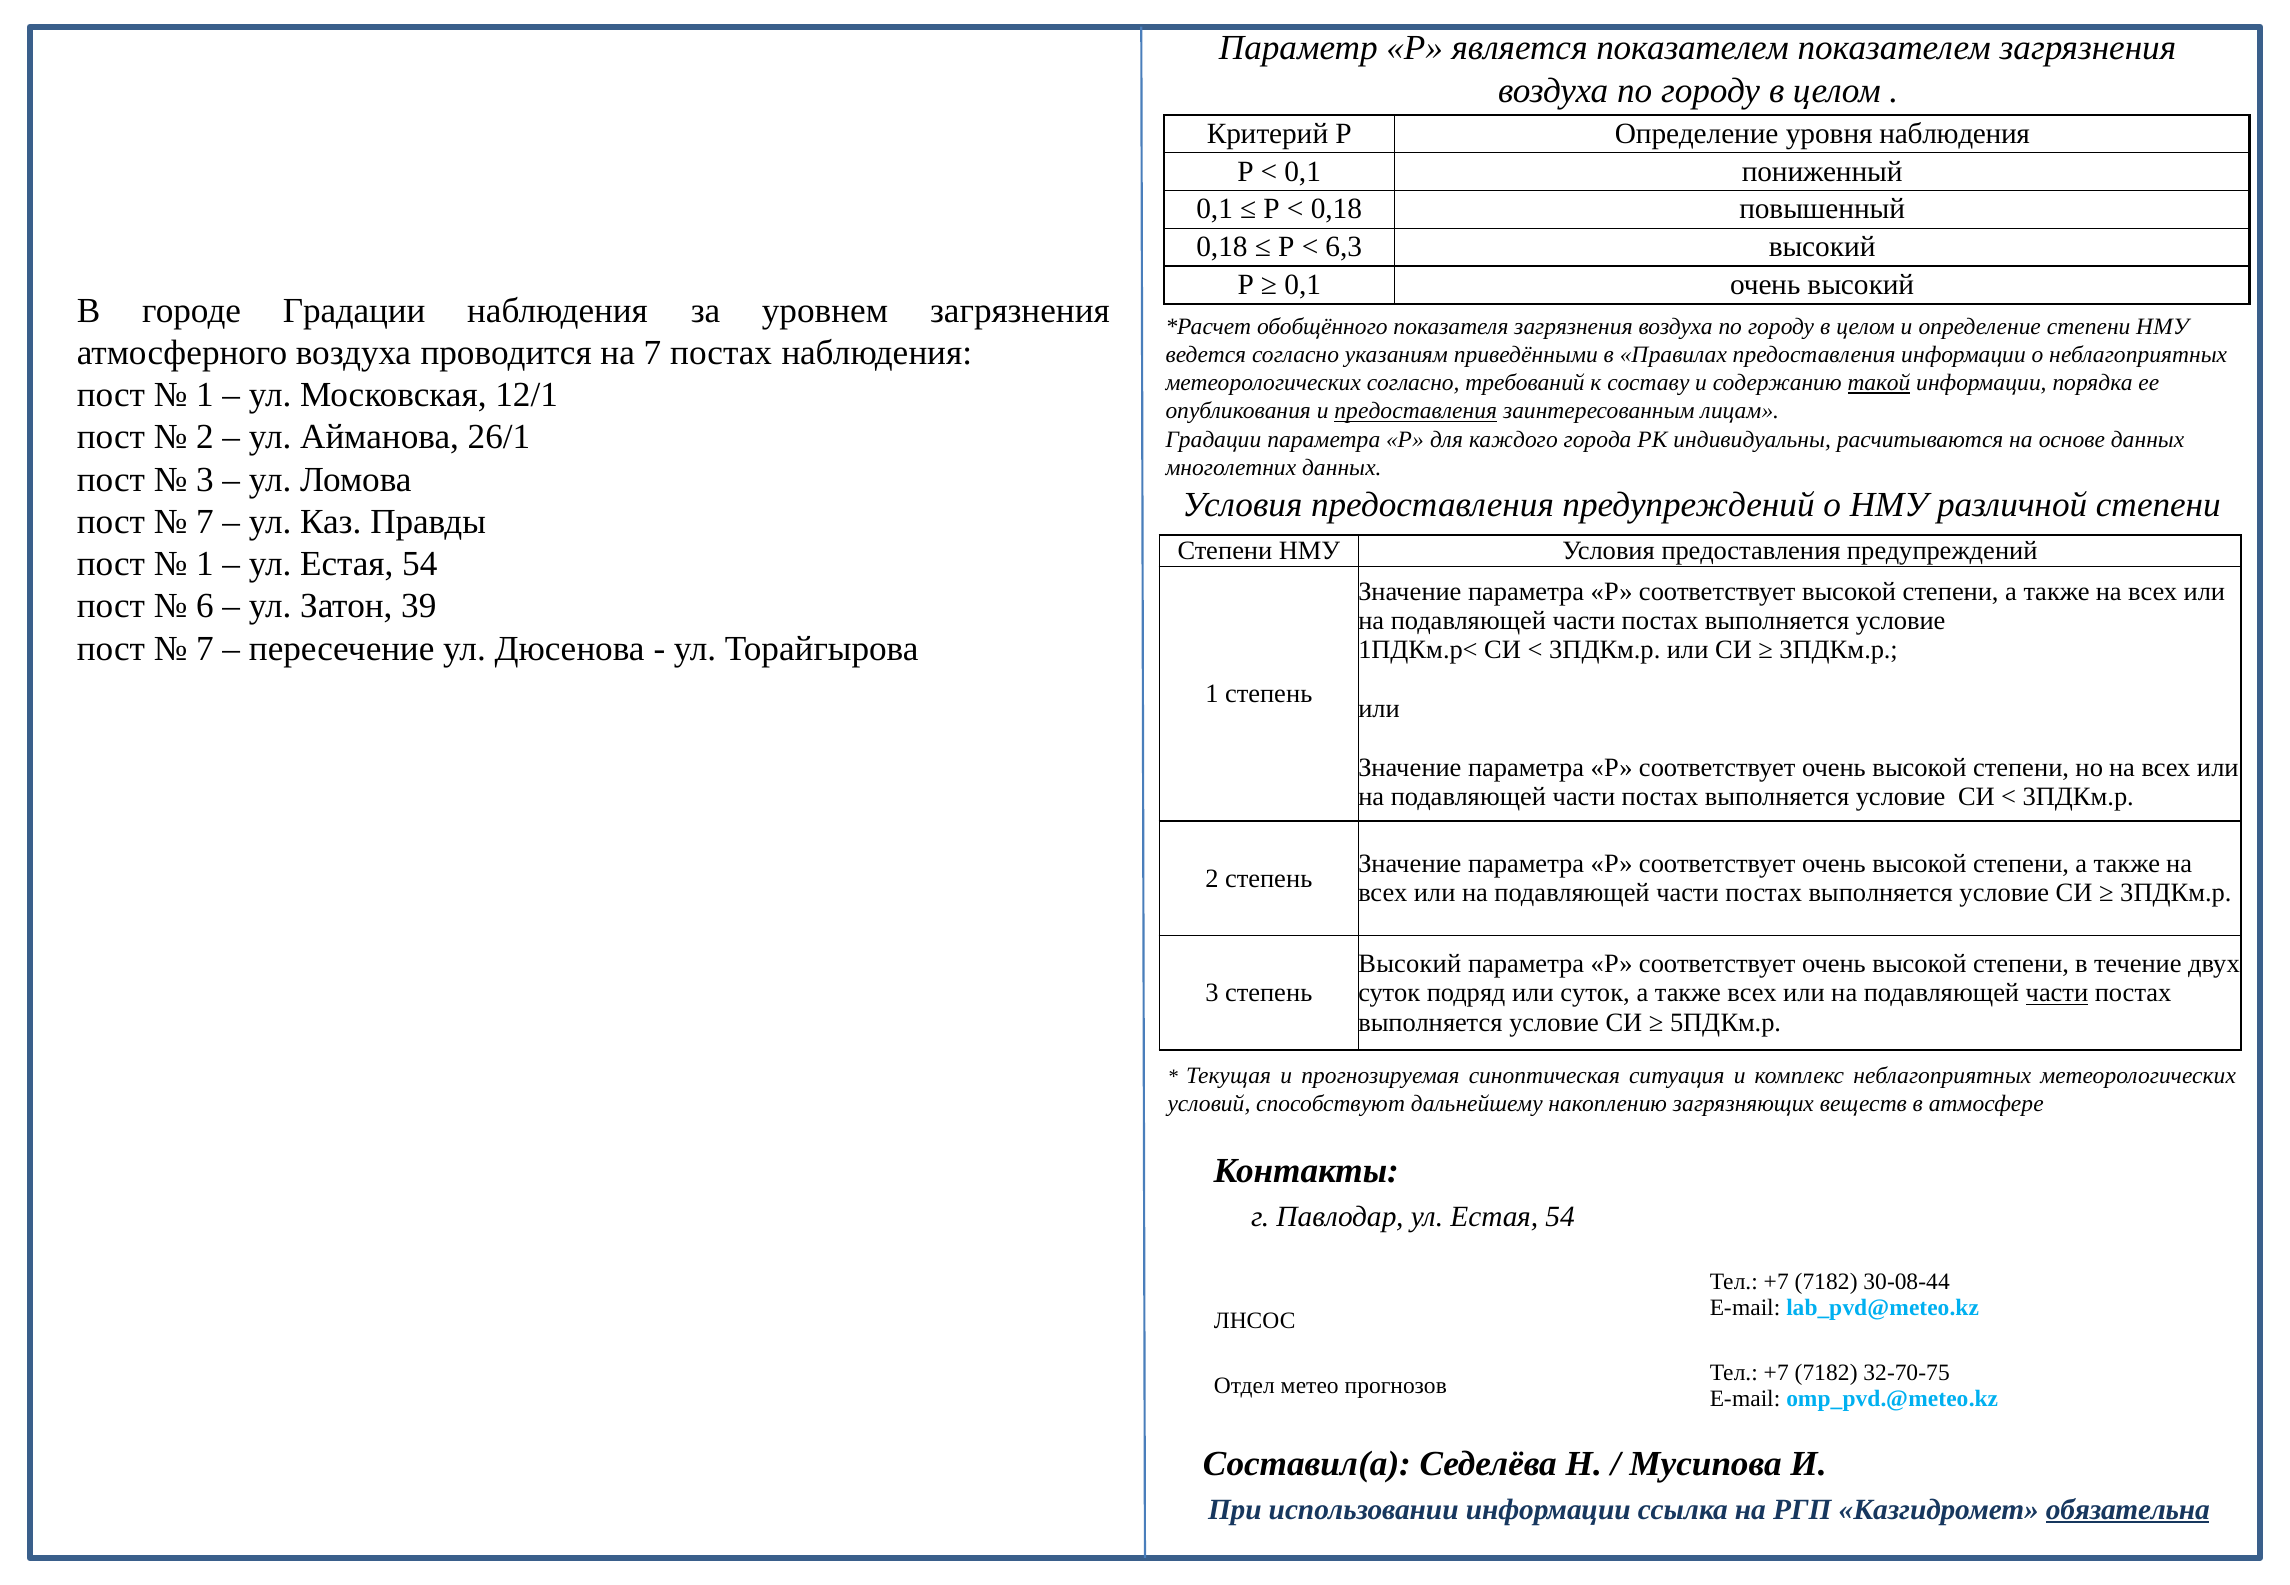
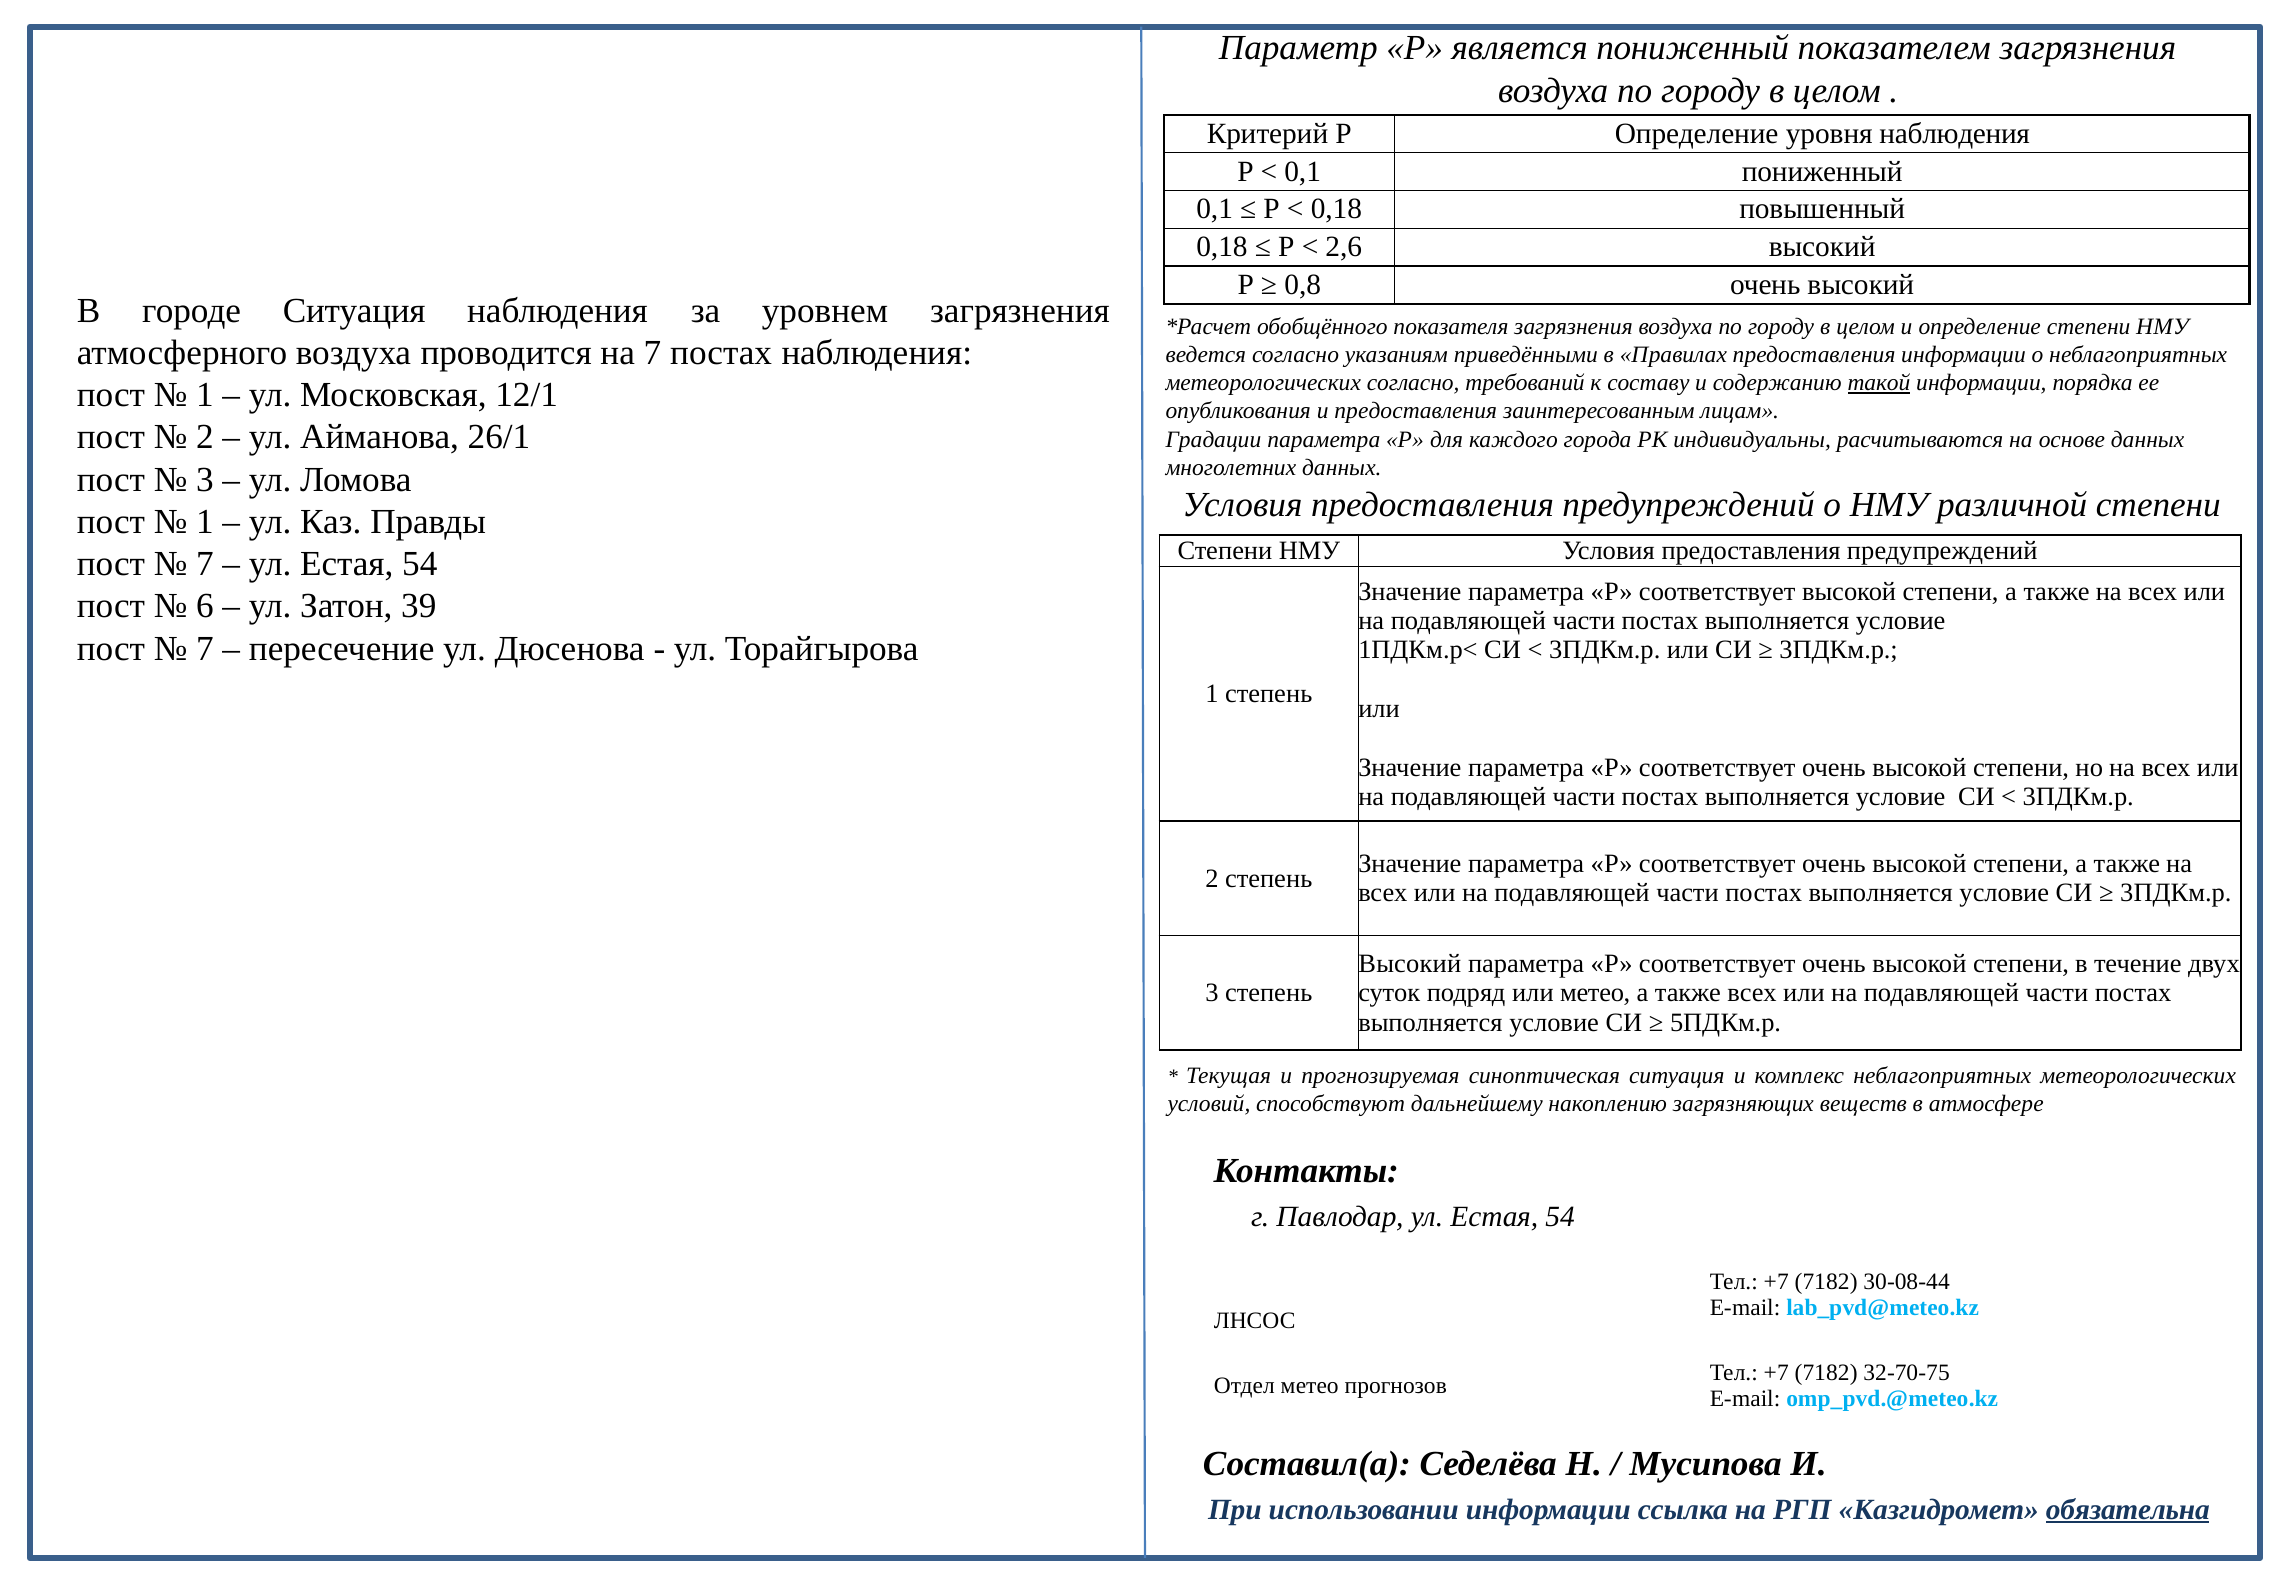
является показателем: показателем -> пониженный
6,3: 6,3 -> 2,6
0,1 at (1303, 285): 0,1 -> 0,8
городе Градации: Градации -> Ситуация
предоставления at (1416, 411) underline: present -> none
7 at (205, 522): 7 -> 1
1 at (205, 564): 1 -> 7
или суток: суток -> метео
части at (2057, 993) underline: present -> none
